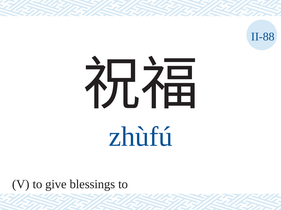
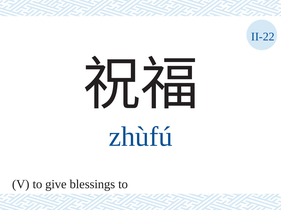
II-88: II-88 -> II-22
